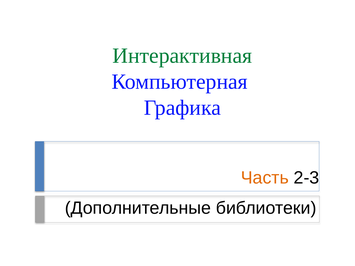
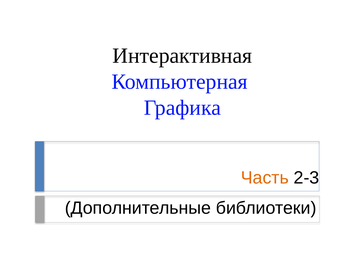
Интерактивная colour: green -> black
